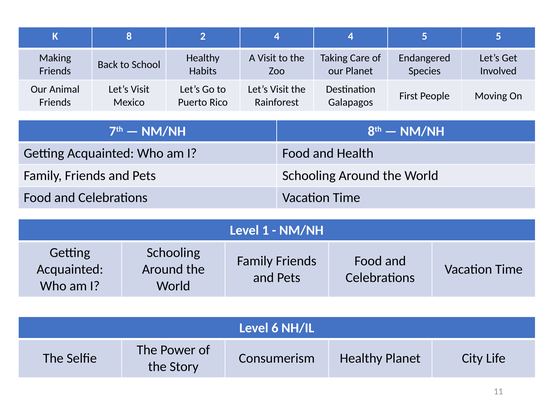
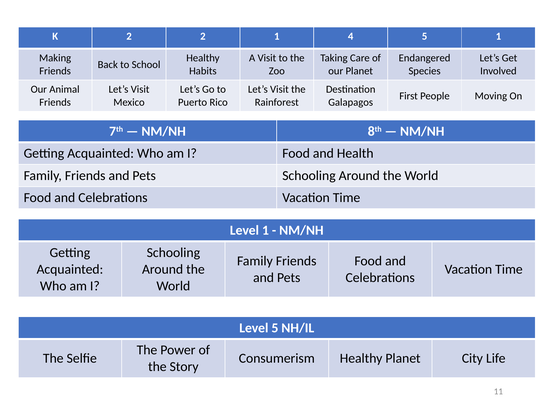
K 8: 8 -> 2
2 4: 4 -> 1
5 5: 5 -> 1
Level 6: 6 -> 5
